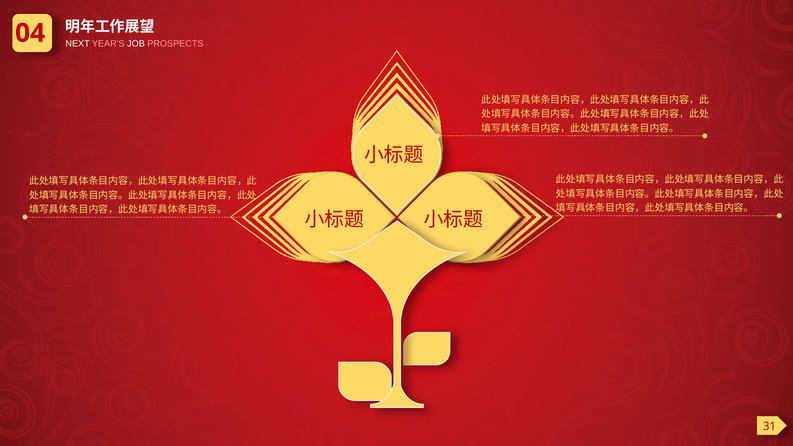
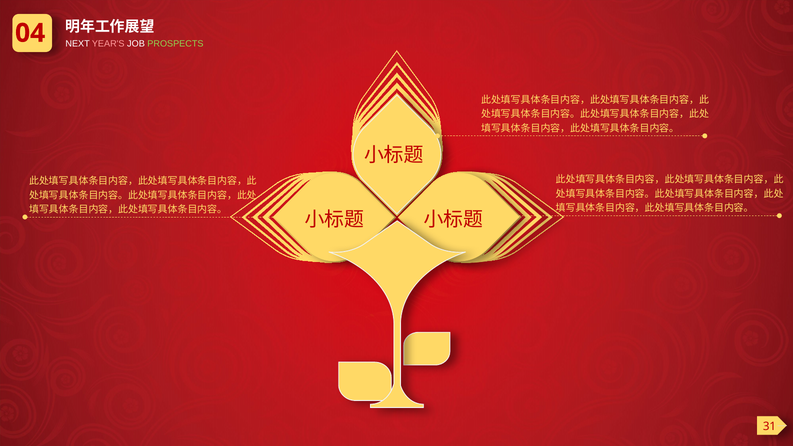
PROSPECTS colour: pink -> light green
